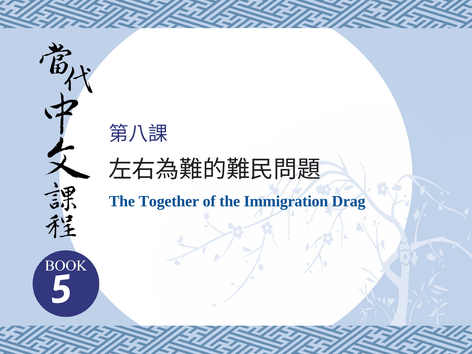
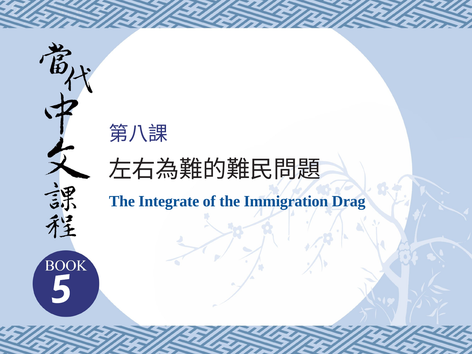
Together: Together -> Integrate
